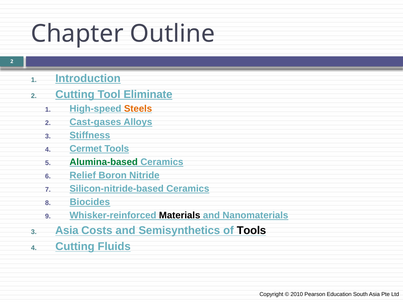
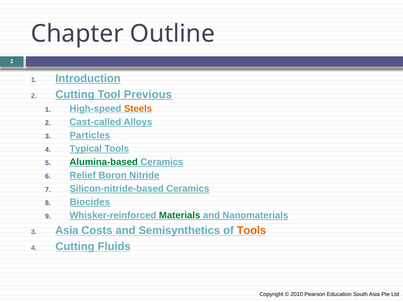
Eliminate: Eliminate -> Previous
Cast-gases: Cast-gases -> Cast-called
Stiffness: Stiffness -> Particles
Cermet: Cermet -> Typical
Materials colour: black -> green
Tools at (251, 231) colour: black -> orange
